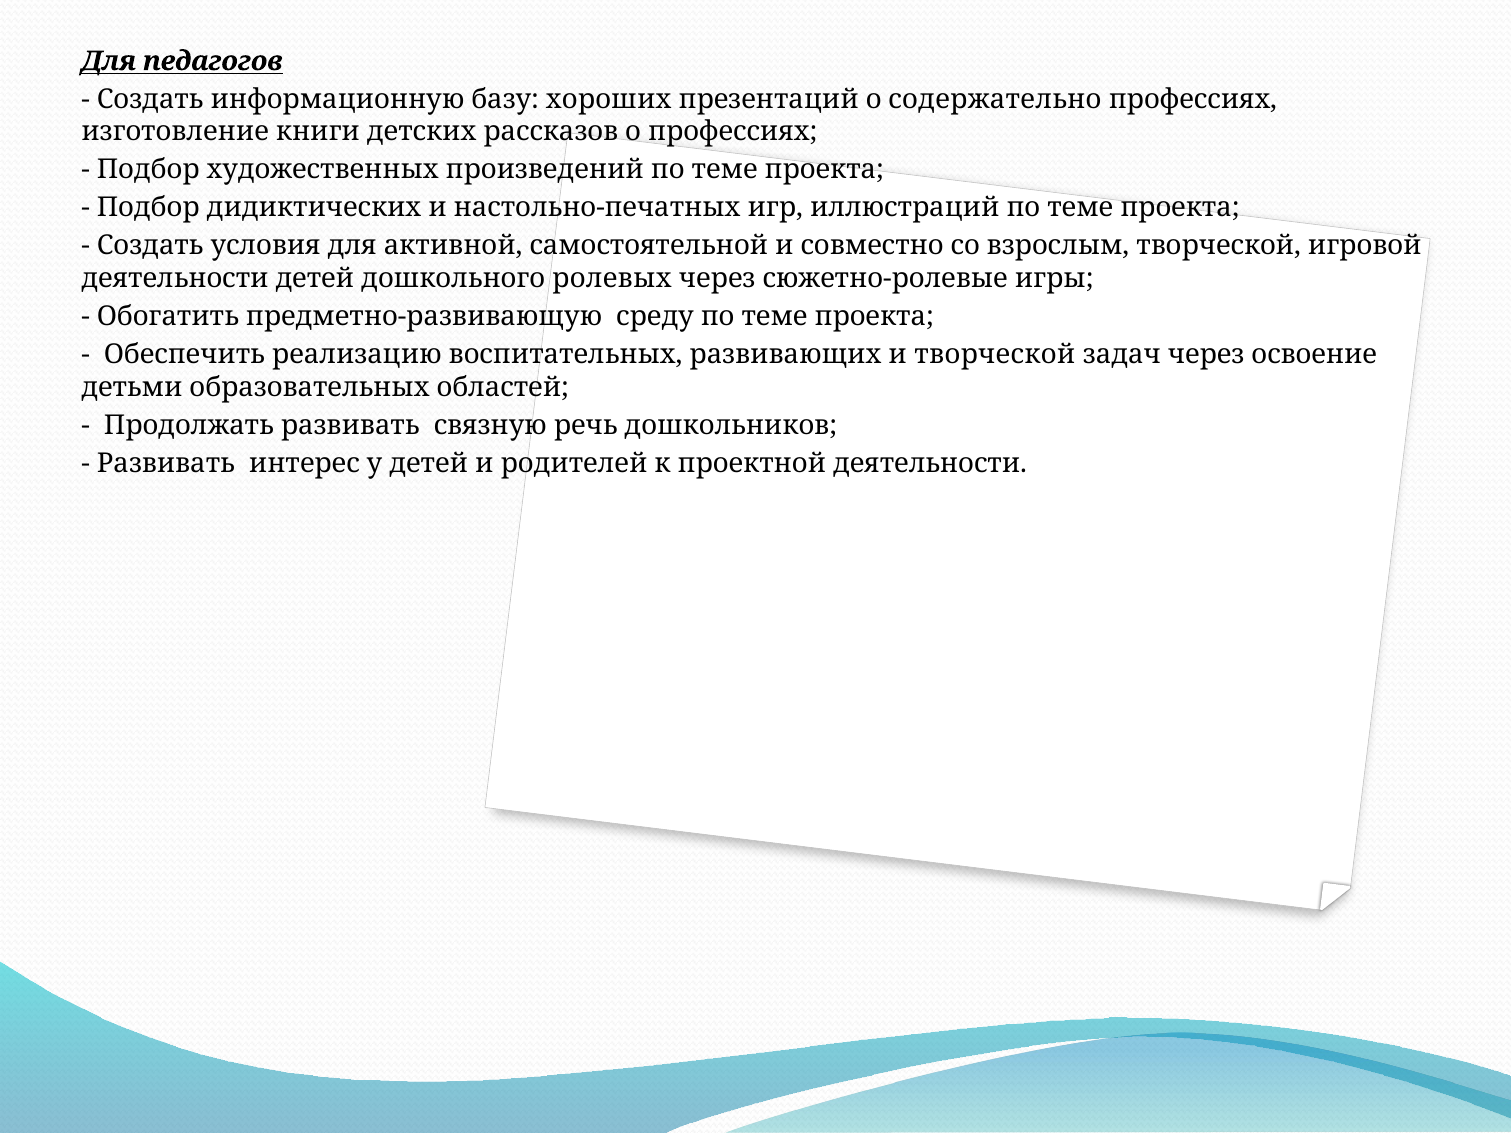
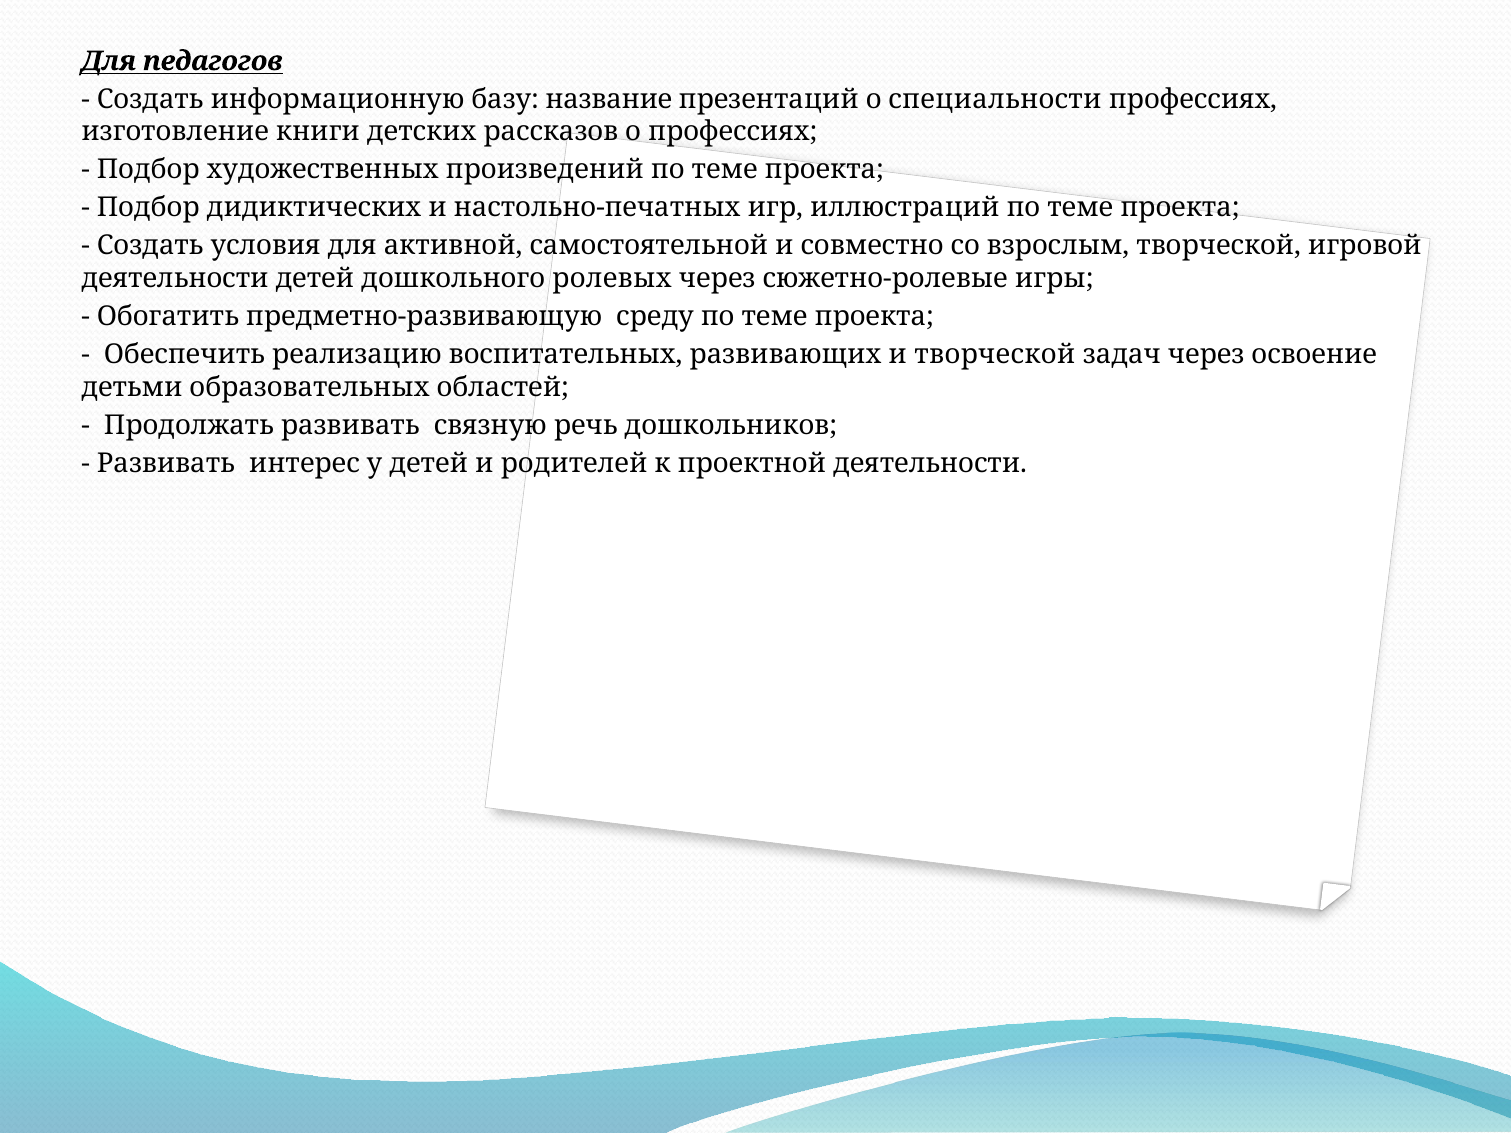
хороших: хороших -> название
содержательно: содержательно -> специальности
